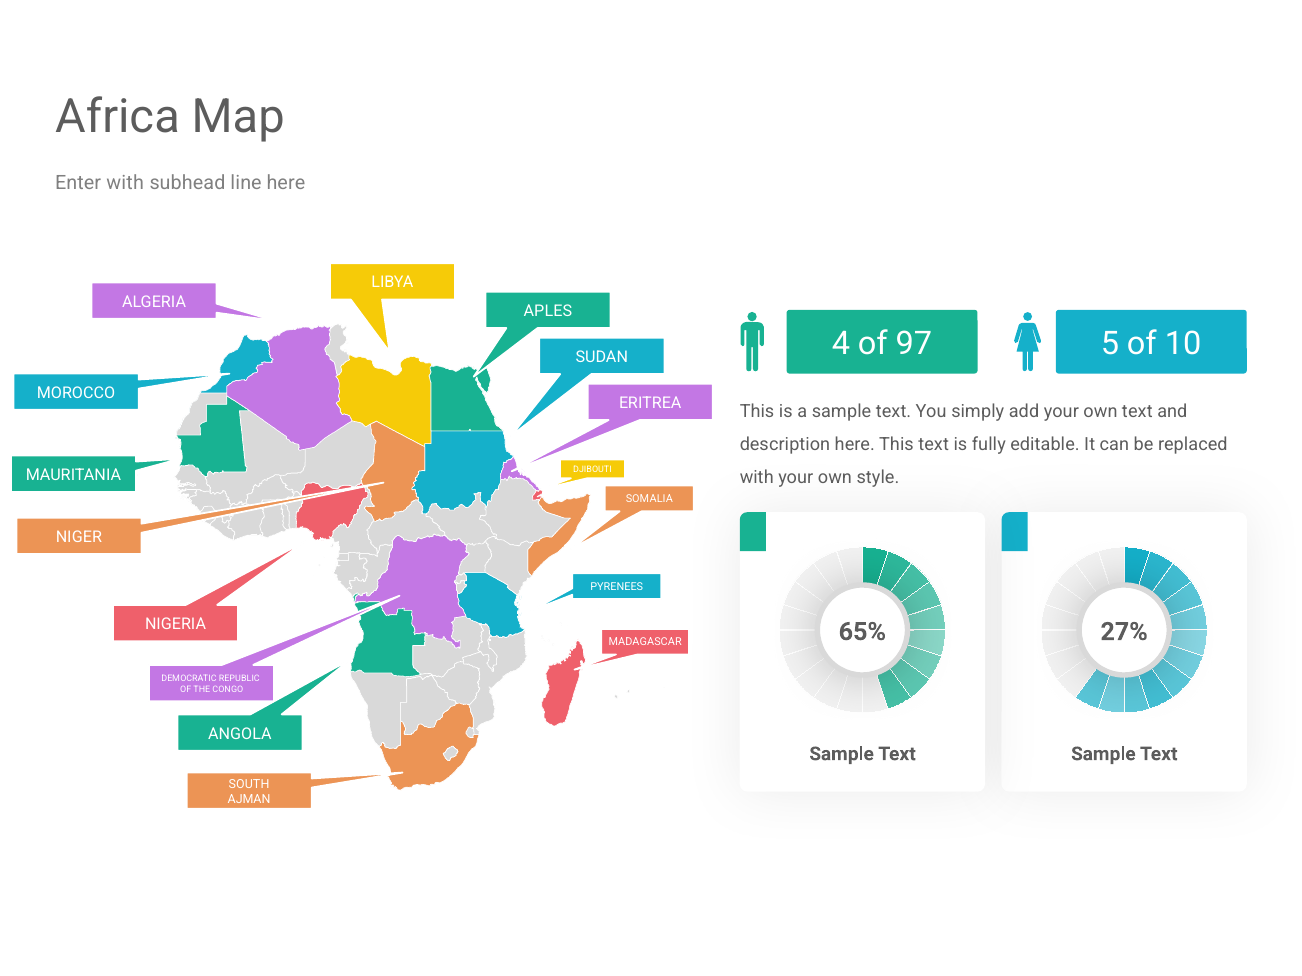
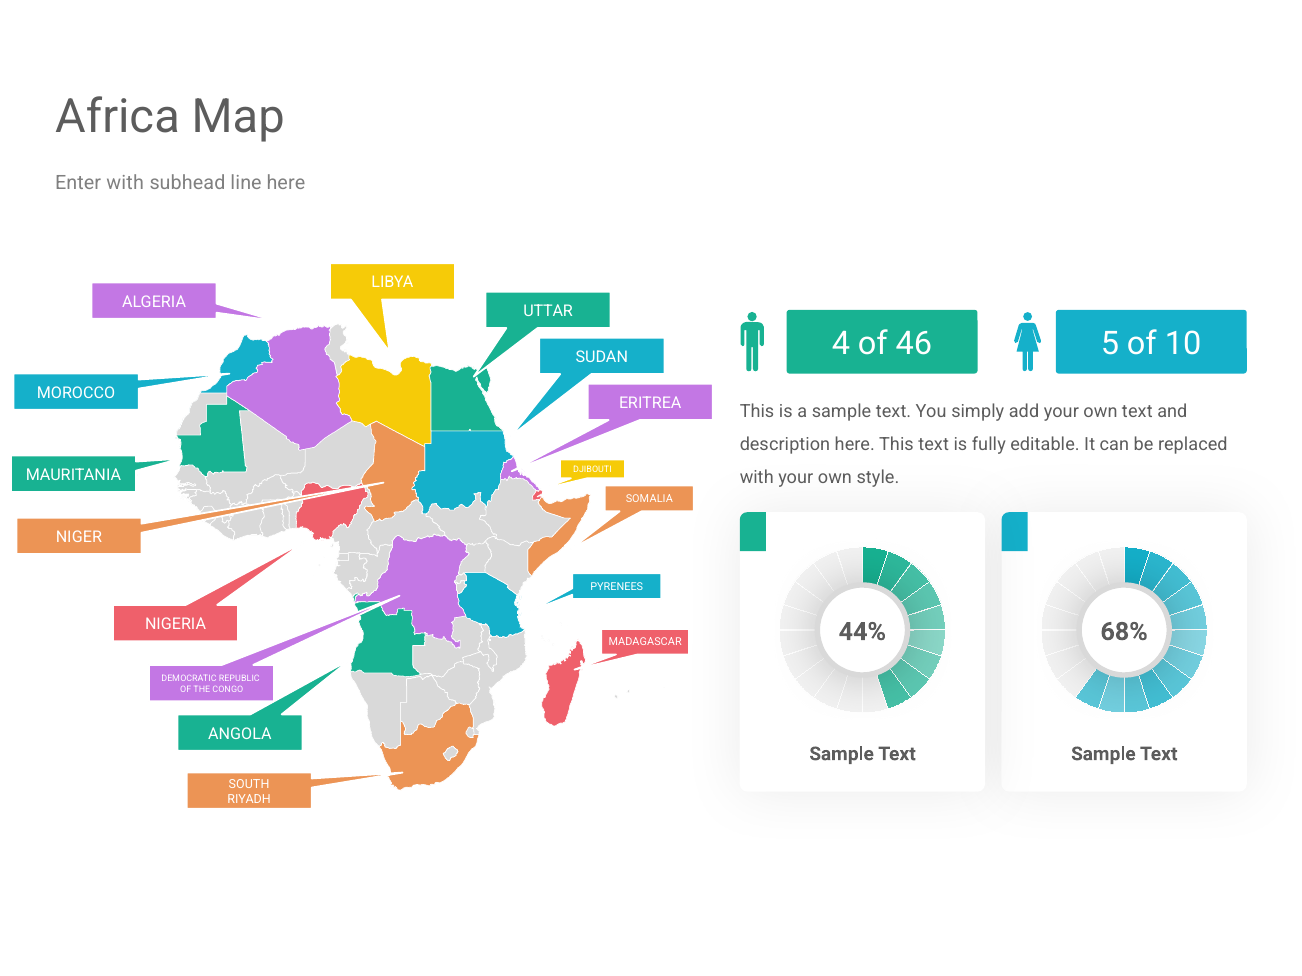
APLES: APLES -> UTTAR
97: 97 -> 46
65%: 65% -> 44%
27%: 27% -> 68%
AJMAN: AJMAN -> RIYADH
